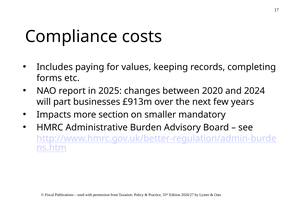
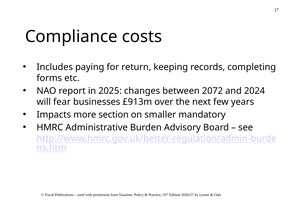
values: values -> return
2020: 2020 -> 2072
part: part -> fear
